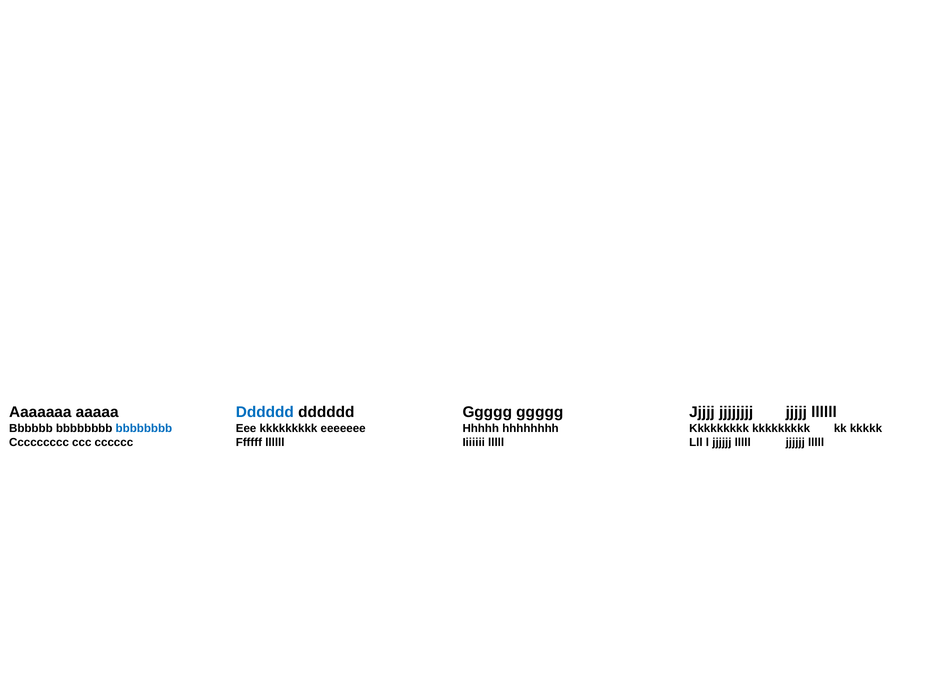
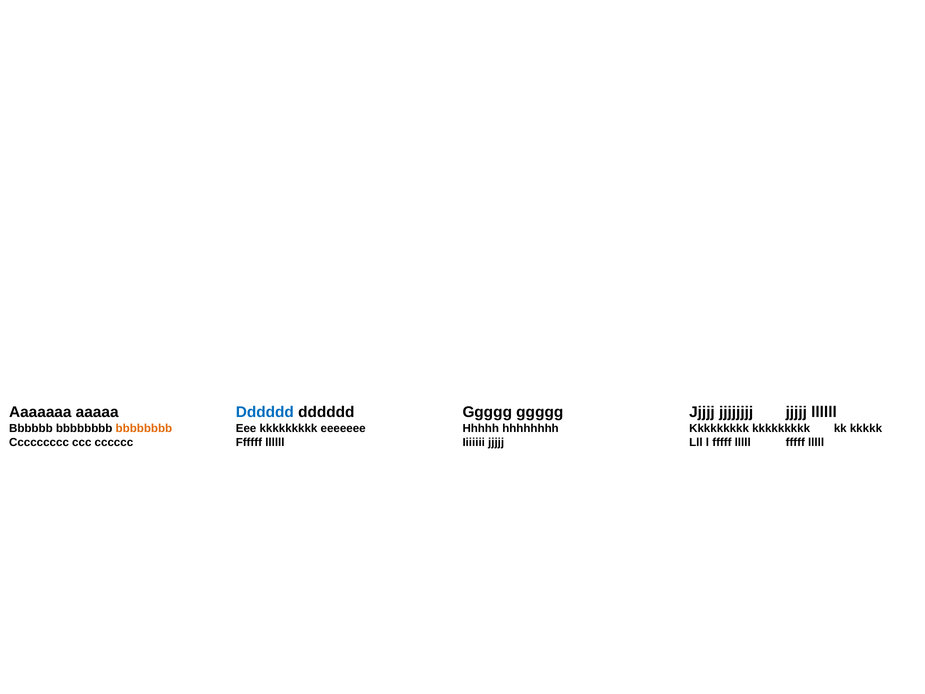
bbbbbbbb at (144, 428) colour: blue -> orange
Iiiiiii lllll: lllll -> jjjjj
l jjjjjj: jjjjjj -> fffff
lllll jjjjjj: jjjjjj -> fffff
